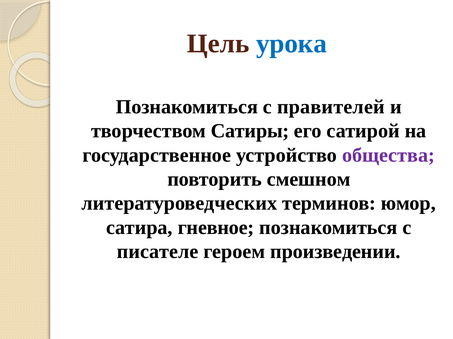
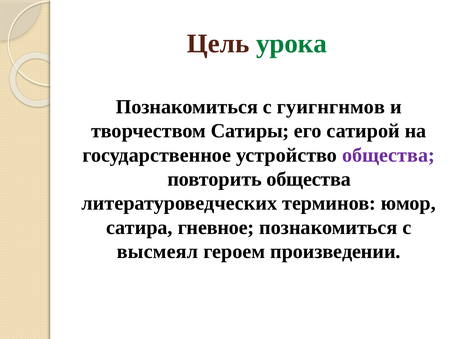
урока colour: blue -> green
правителей: правителей -> гуигнгнмов
повторить смешном: смешном -> общества
писателе: писателе -> высмеял
